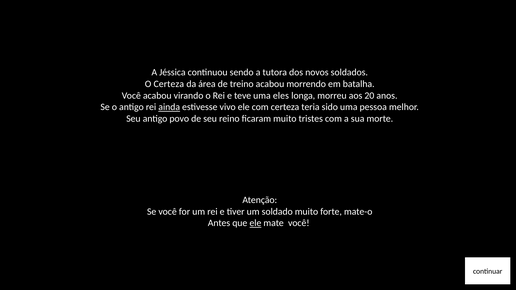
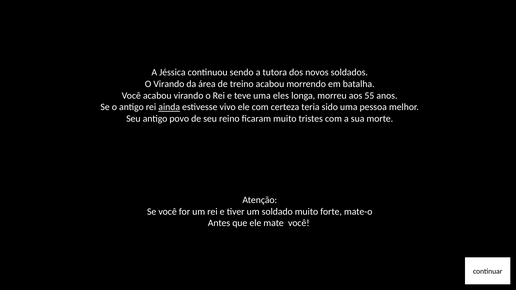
O Certeza: Certeza -> Virando
20: 20 -> 55
ele at (255, 223) underline: present -> none
